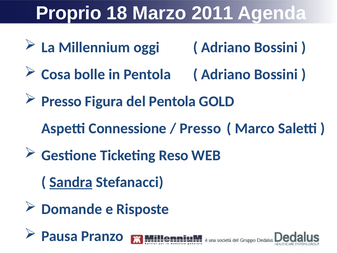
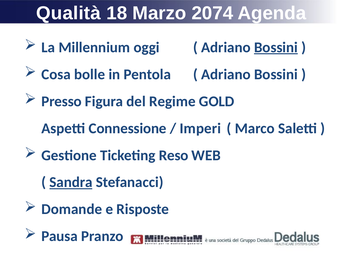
Proprio: Proprio -> Qualità
2011: 2011 -> 2074
Bossini at (276, 47) underline: none -> present
del Pentola: Pentola -> Regime
Presso at (200, 128): Presso -> Imperi
